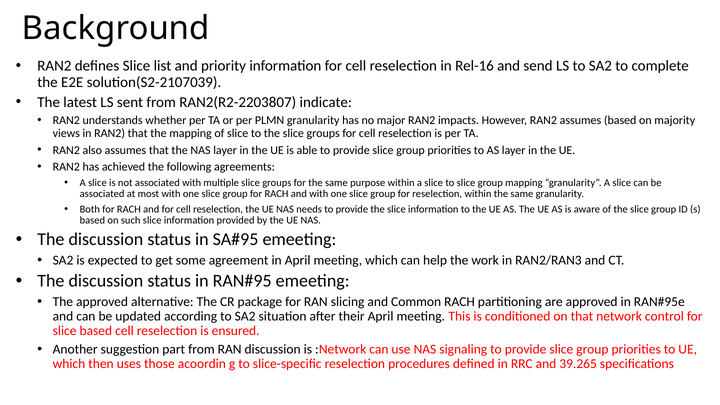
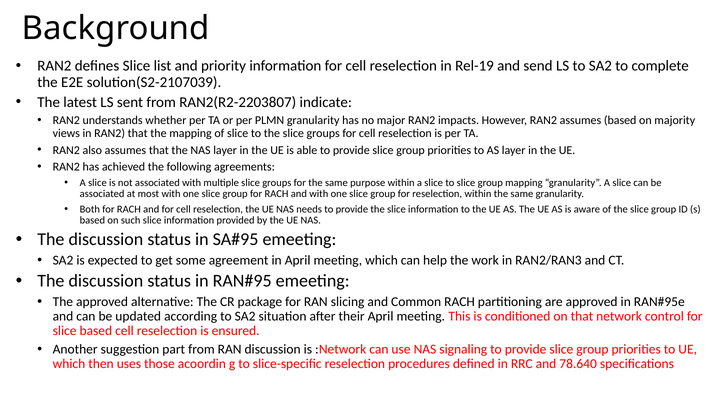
Rel-16: Rel-16 -> Rel-19
39.265: 39.265 -> 78.640
